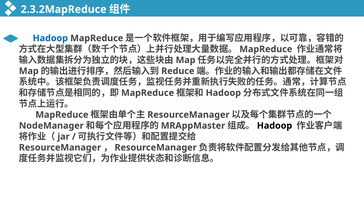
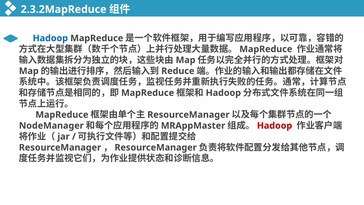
Hadoop at (275, 125) colour: black -> red
